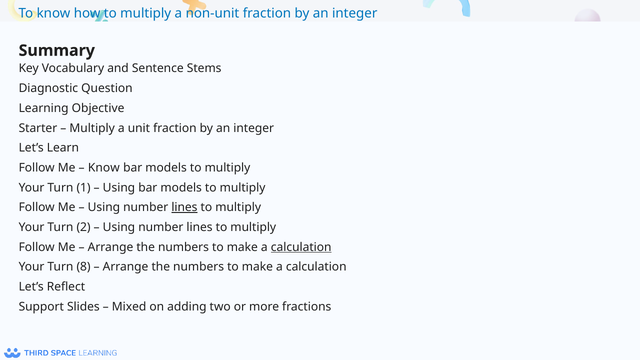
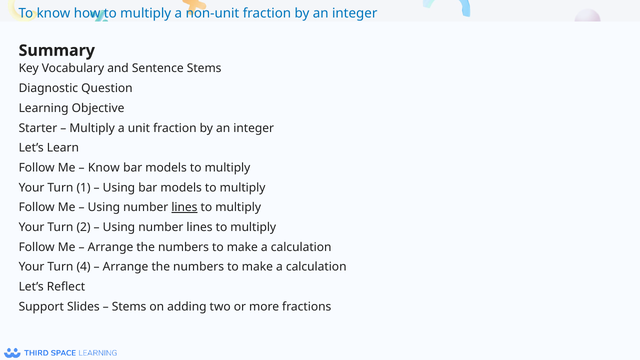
calculation at (301, 247) underline: present -> none
8: 8 -> 4
Mixed at (129, 307): Mixed -> Stems
